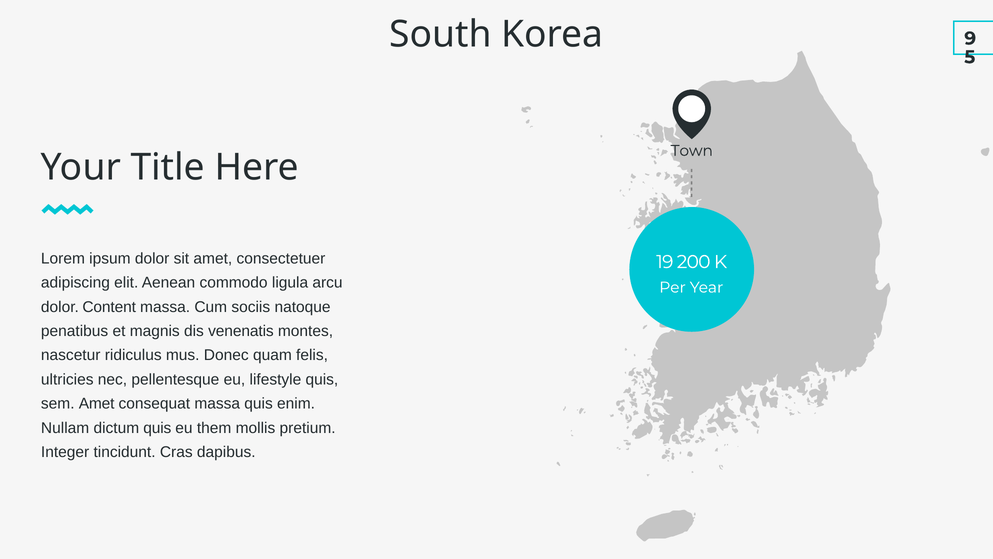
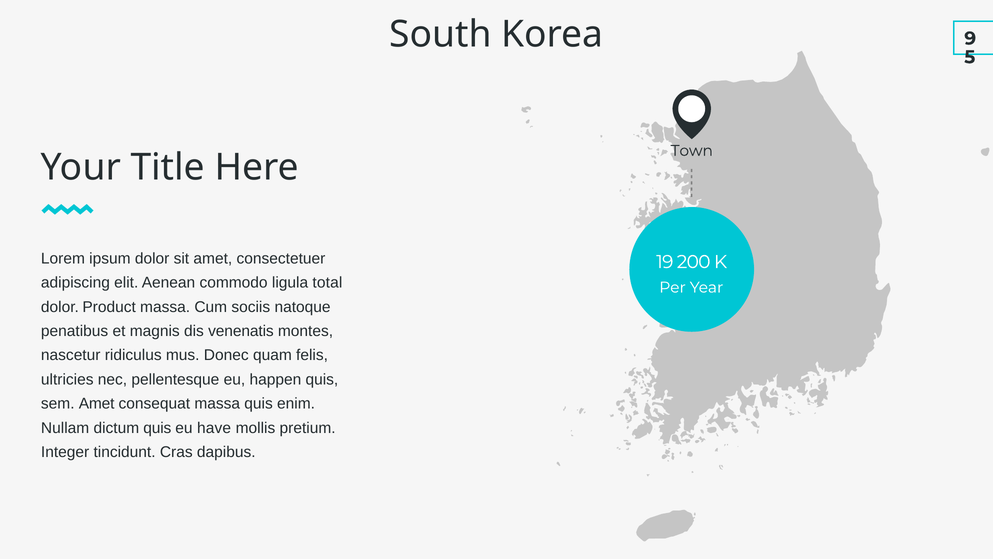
arcu: arcu -> total
Content: Content -> Product
lifestyle: lifestyle -> happen
them: them -> have
